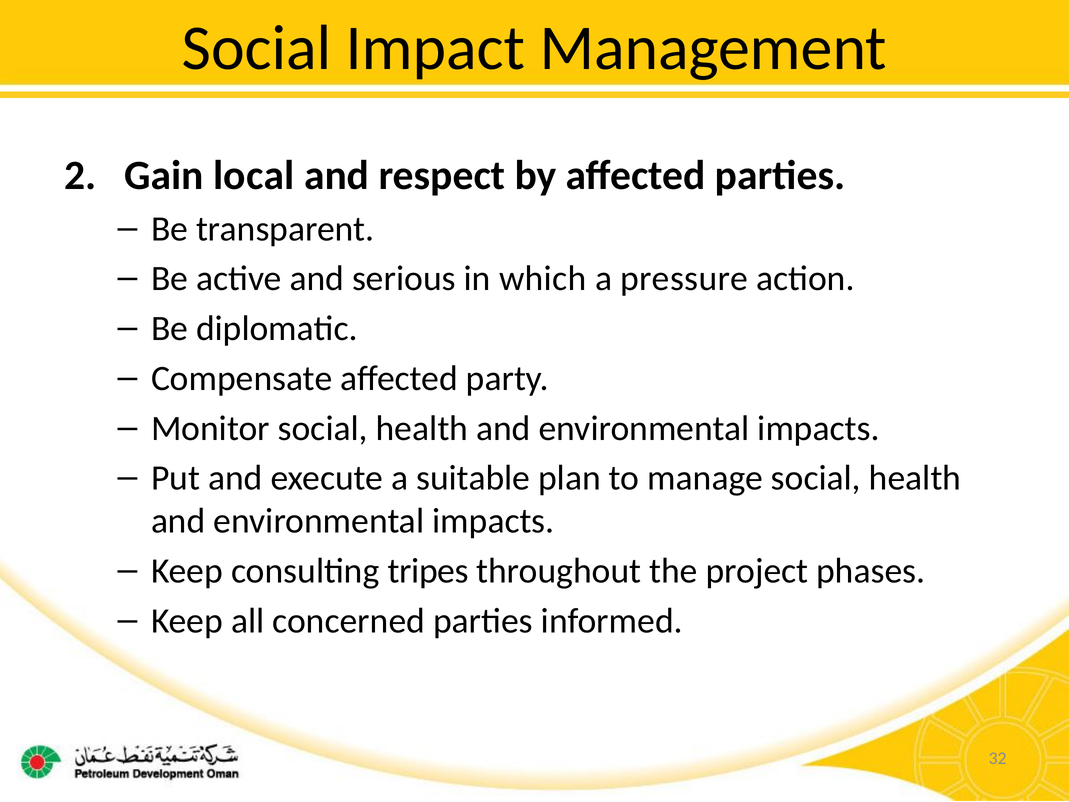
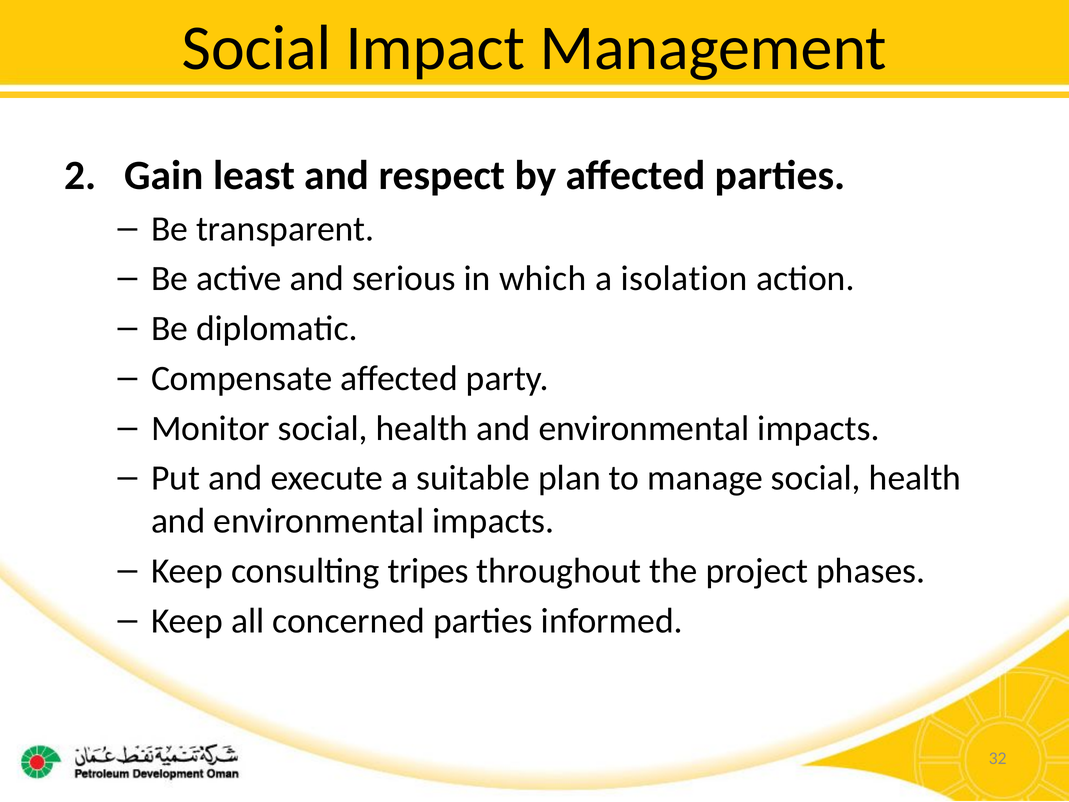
local: local -> least
pressure: pressure -> isolation
